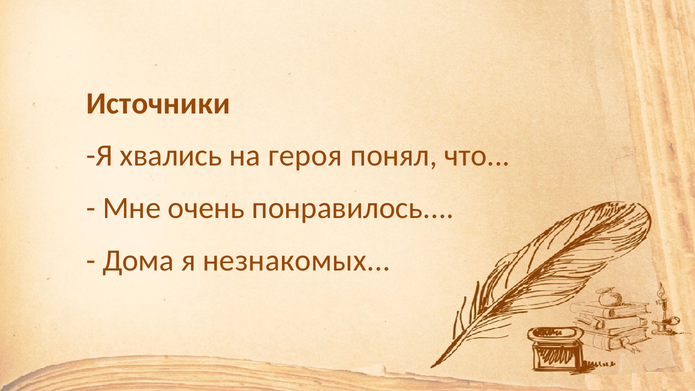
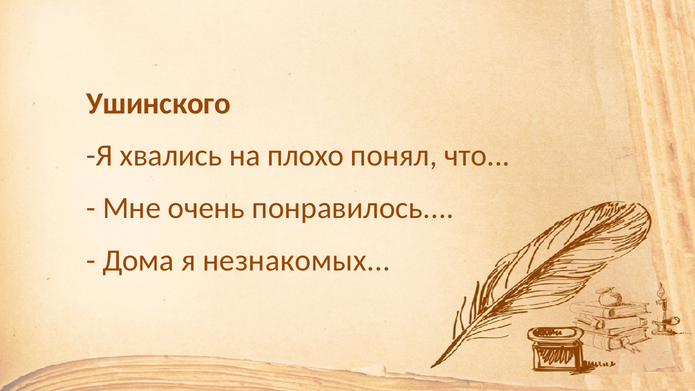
Источники: Источники -> Ушинского
героя: героя -> плохо
